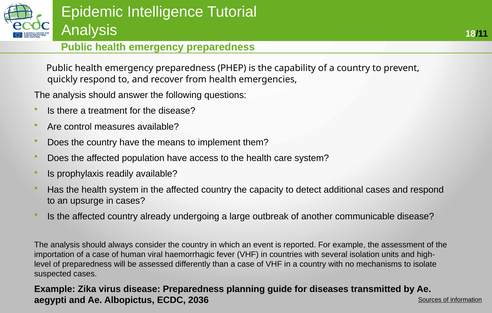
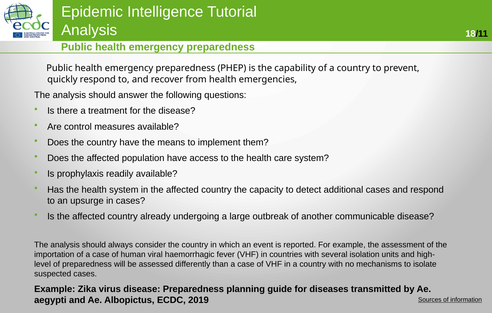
2036: 2036 -> 2019
